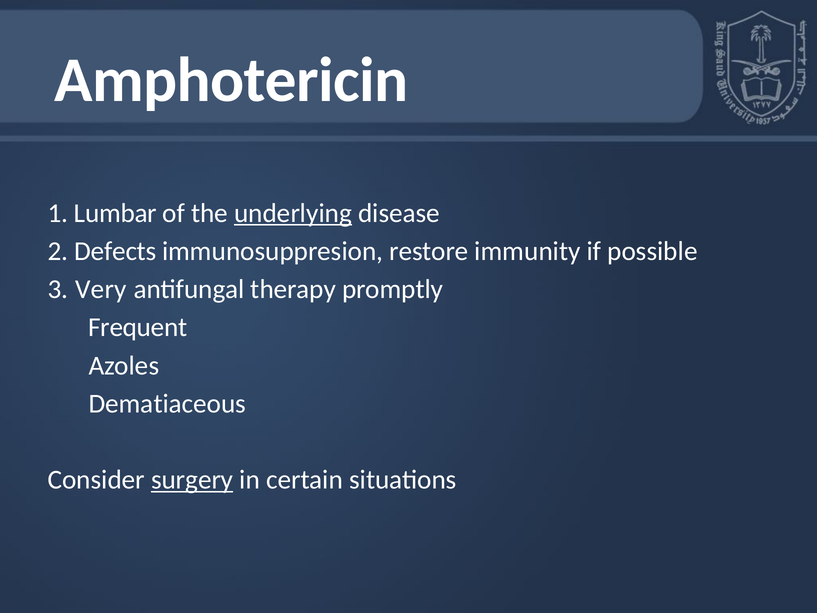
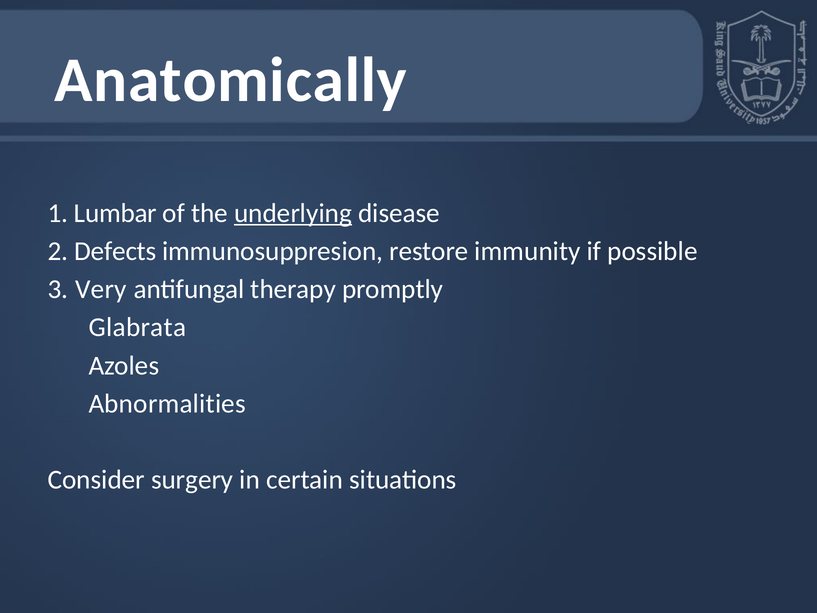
Amphotericin: Amphotericin -> Anatomically
Frequent: Frequent -> Glabrata
Dematiaceous: Dematiaceous -> Abnormalities
surgery underline: present -> none
